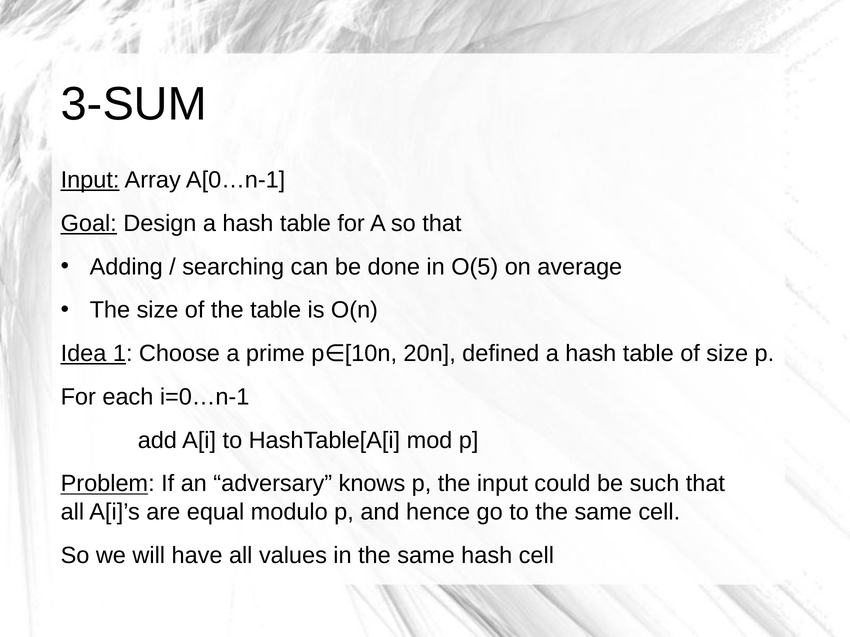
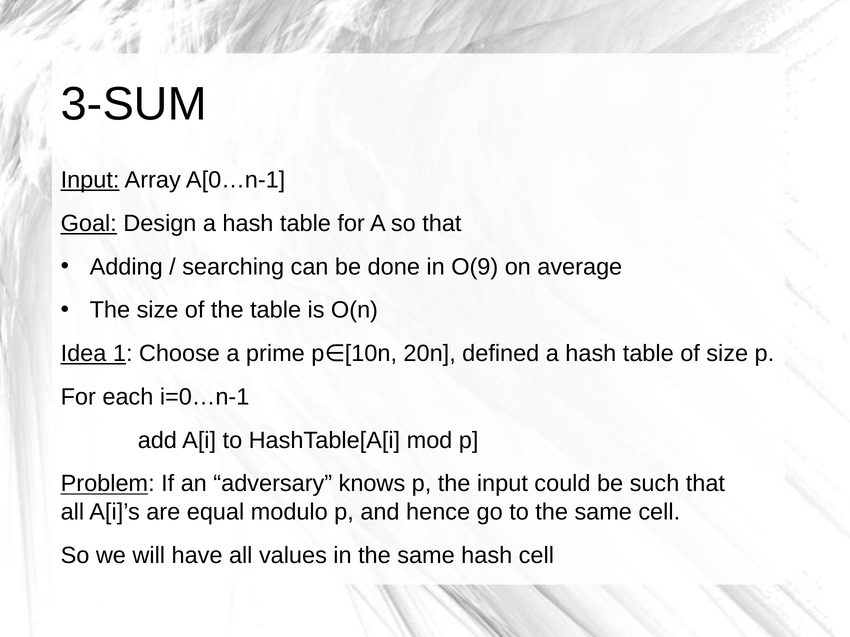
O(5: O(5 -> O(9
